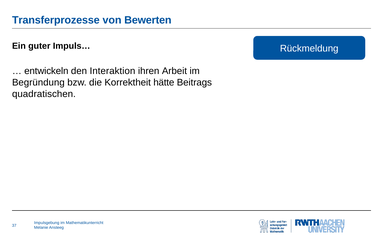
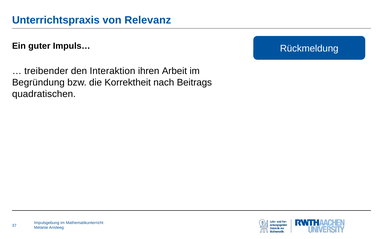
Transferprozesse: Transferprozesse -> Unterrichtspraxis
Bewerten: Bewerten -> Relevanz
entwickeln: entwickeln -> treibender
hätte: hätte -> nach
